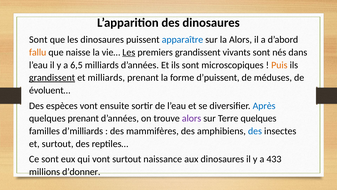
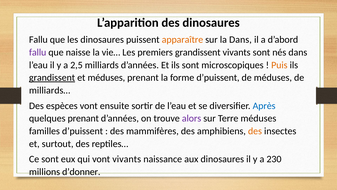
Sont at (38, 40): Sont -> Fallu
apparaître colour: blue -> orange
la Alors: Alors -> Dans
fallu at (38, 52) colour: orange -> purple
Les at (129, 52) underline: present -> none
6,5: 6,5 -> 2,5
et milliards: milliards -> méduses
évoluent…: évoluent… -> milliards…
Terre quelques: quelques -> méduses
familles d’milliards: d’milliards -> d’puissent
des at (255, 131) colour: blue -> orange
vont surtout: surtout -> vivants
433: 433 -> 230
